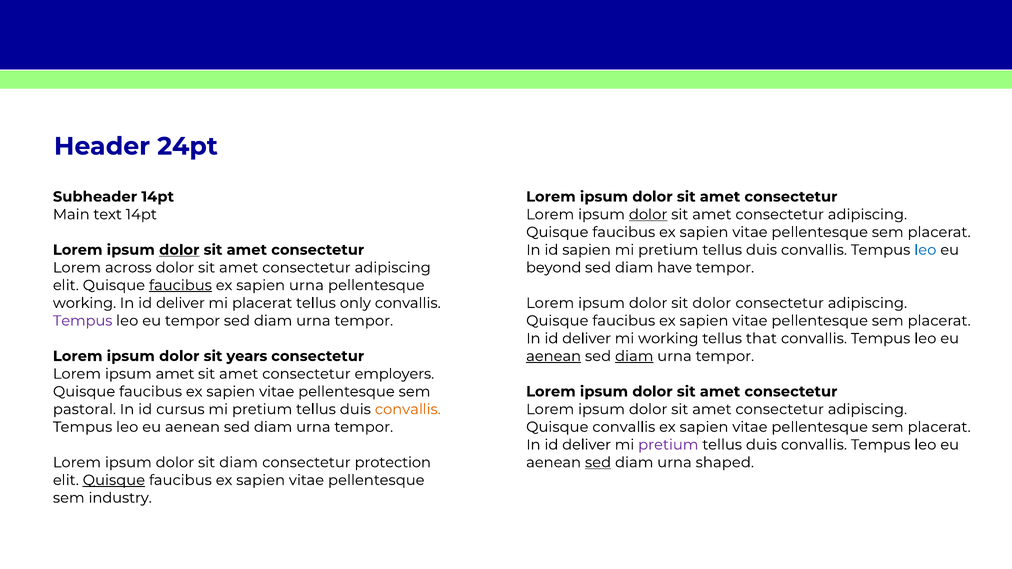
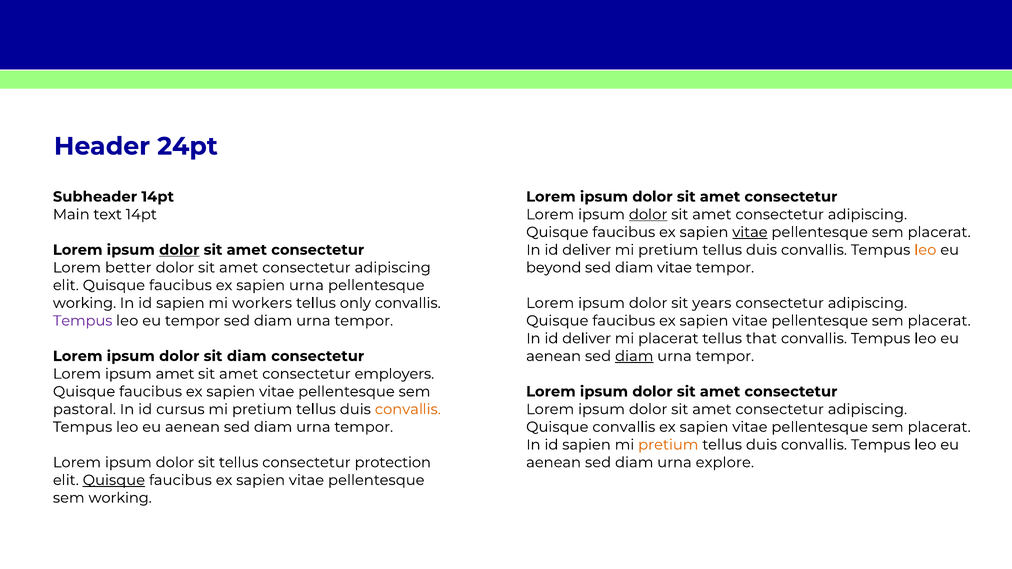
vitae at (750, 232) underline: none -> present
sapien at (587, 250): sapien -> deliver
leo at (925, 250) colour: blue -> orange
across: across -> better
diam have: have -> vitae
faucibus at (180, 285) underline: present -> none
deliver at (180, 303): deliver -> sapien
mi placerat: placerat -> workers
sit dolor: dolor -> years
mi working: working -> placerat
sit years: years -> diam
aenean at (554, 356) underline: present -> none
deliver at (587, 445): deliver -> sapien
pretium at (668, 445) colour: purple -> orange
sit diam: diam -> tellus
sed at (598, 463) underline: present -> none
shaped: shaped -> explore
sem industry: industry -> working
